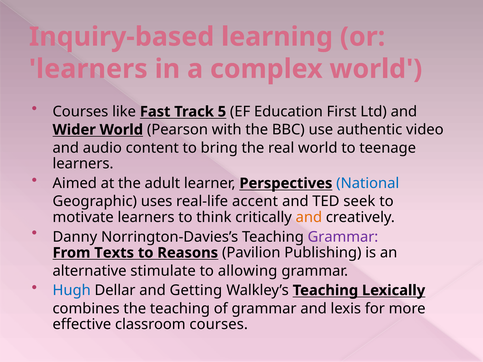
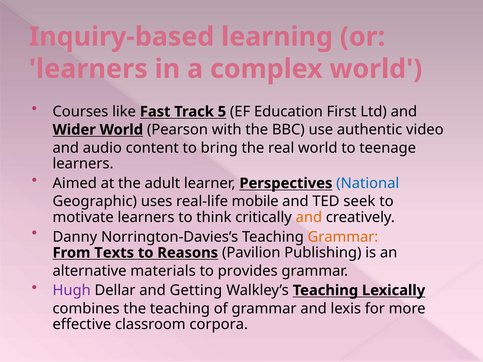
accent: accent -> mobile
Grammar at (343, 237) colour: purple -> orange
stimulate: stimulate -> materials
allowing: allowing -> provides
Hugh colour: blue -> purple
classroom courses: courses -> corpora
